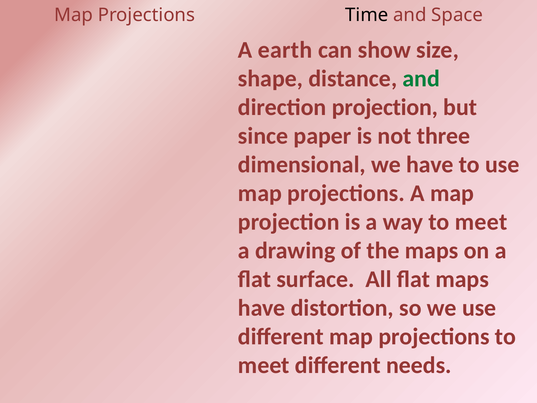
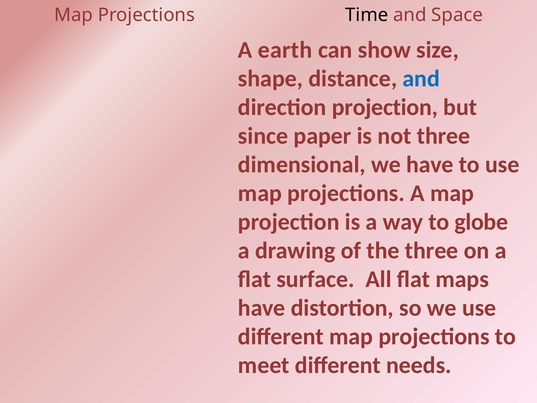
and at (421, 79) colour: green -> blue
way to meet: meet -> globe
the maps: maps -> three
